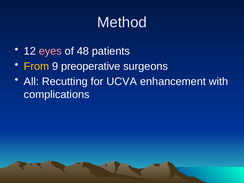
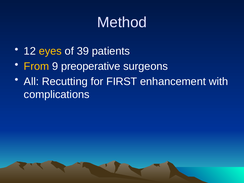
eyes colour: pink -> yellow
48: 48 -> 39
UCVA: UCVA -> FIRST
